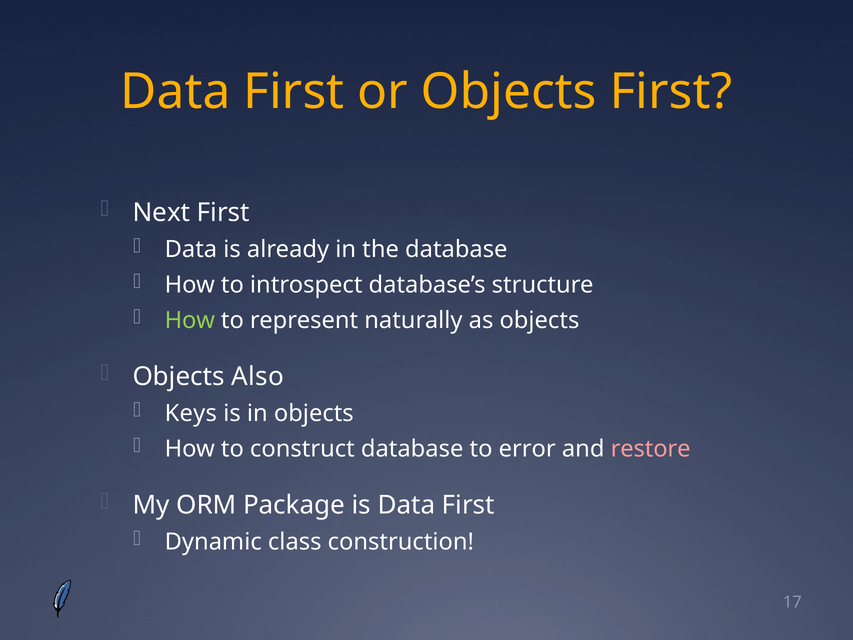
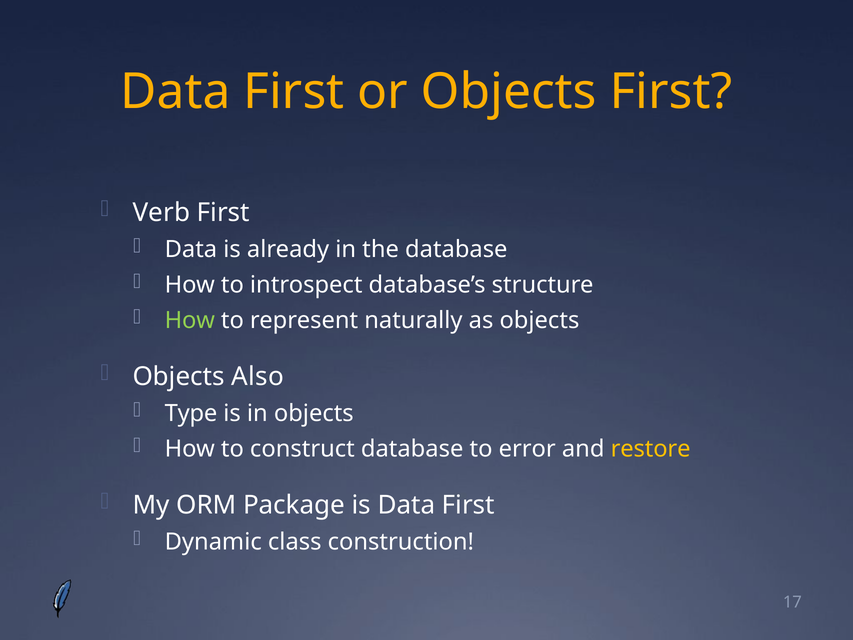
Next: Next -> Verb
Keys: Keys -> Type
restore colour: pink -> yellow
